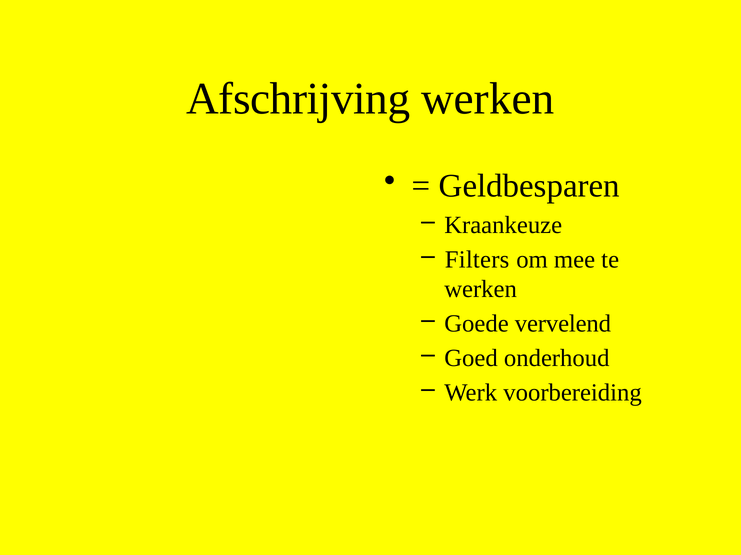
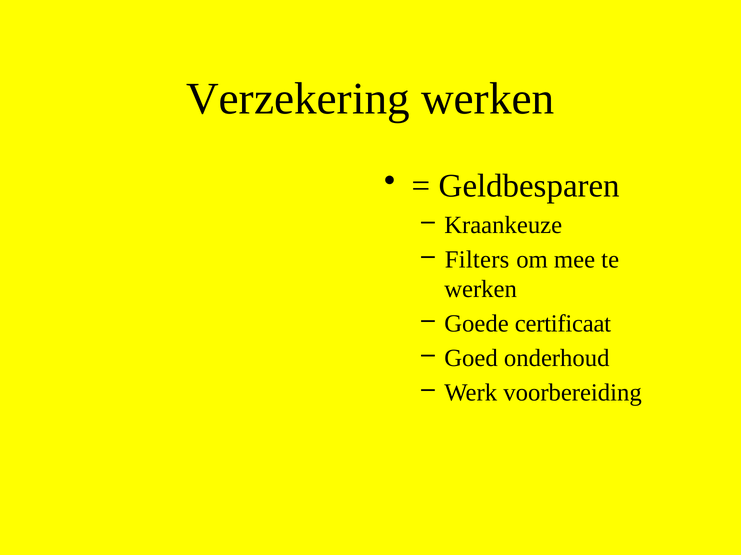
Afschrijving: Afschrijving -> Verzekering
vervelend: vervelend -> certificaat
